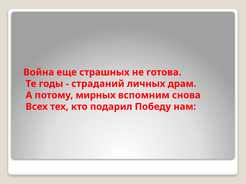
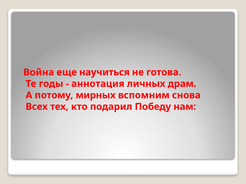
страшных: страшных -> научиться
страданий: страданий -> аннотация
